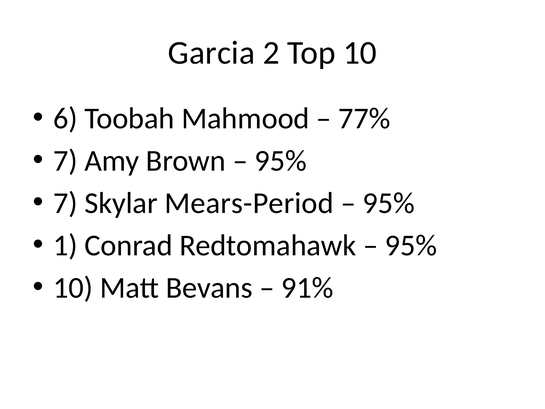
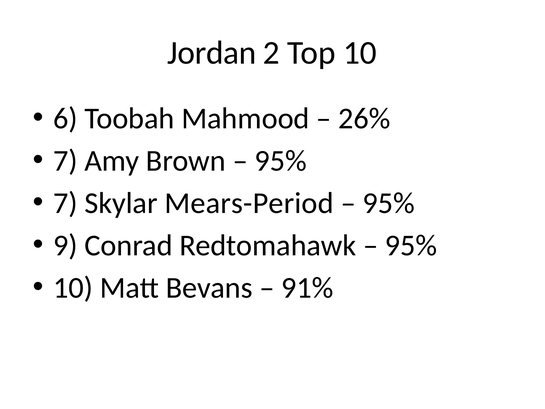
Garcia: Garcia -> Jordan
77%: 77% -> 26%
1: 1 -> 9
